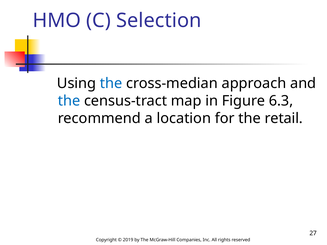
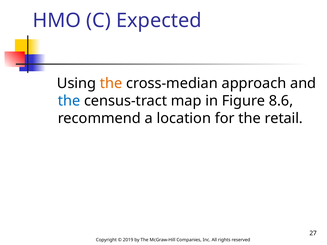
Selection: Selection -> Expected
the at (111, 84) colour: blue -> orange
6.3: 6.3 -> 8.6
